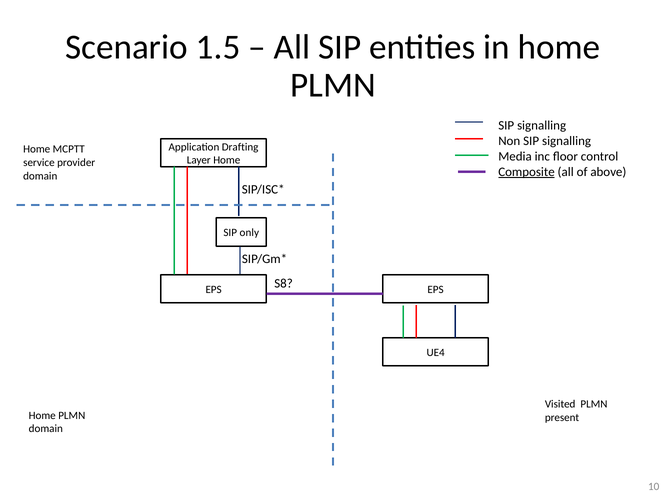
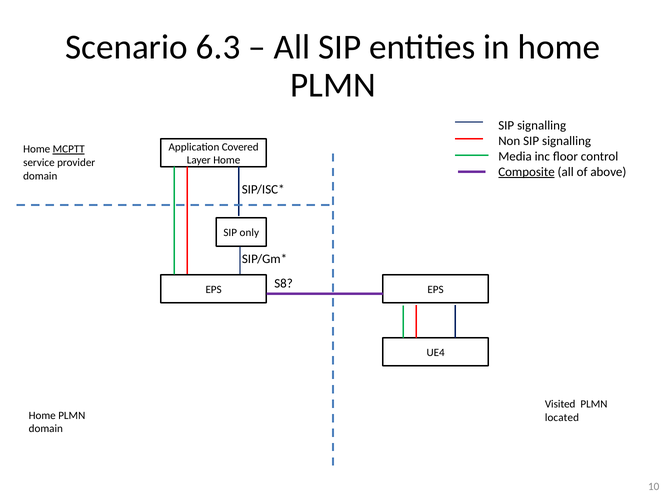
1.5: 1.5 -> 6.3
Drafting: Drafting -> Covered
MCPTT underline: none -> present
present: present -> located
